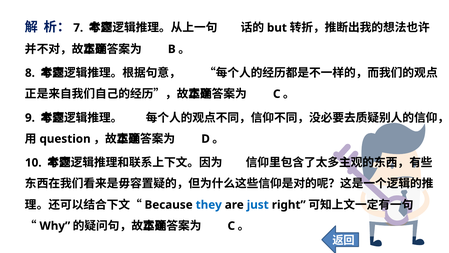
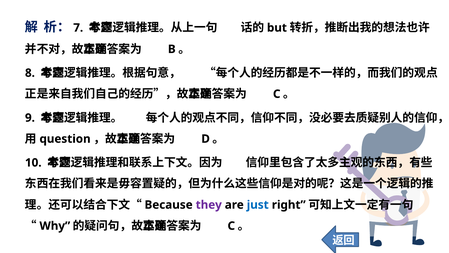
they colour: blue -> purple
